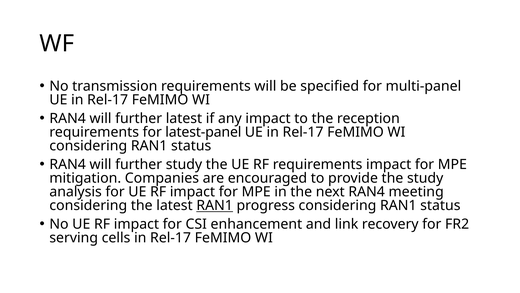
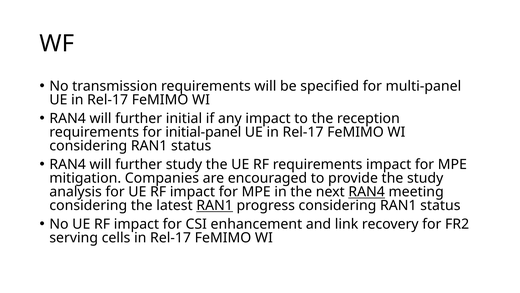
further latest: latest -> initial
latest-panel: latest-panel -> initial-panel
RAN4 at (367, 192) underline: none -> present
